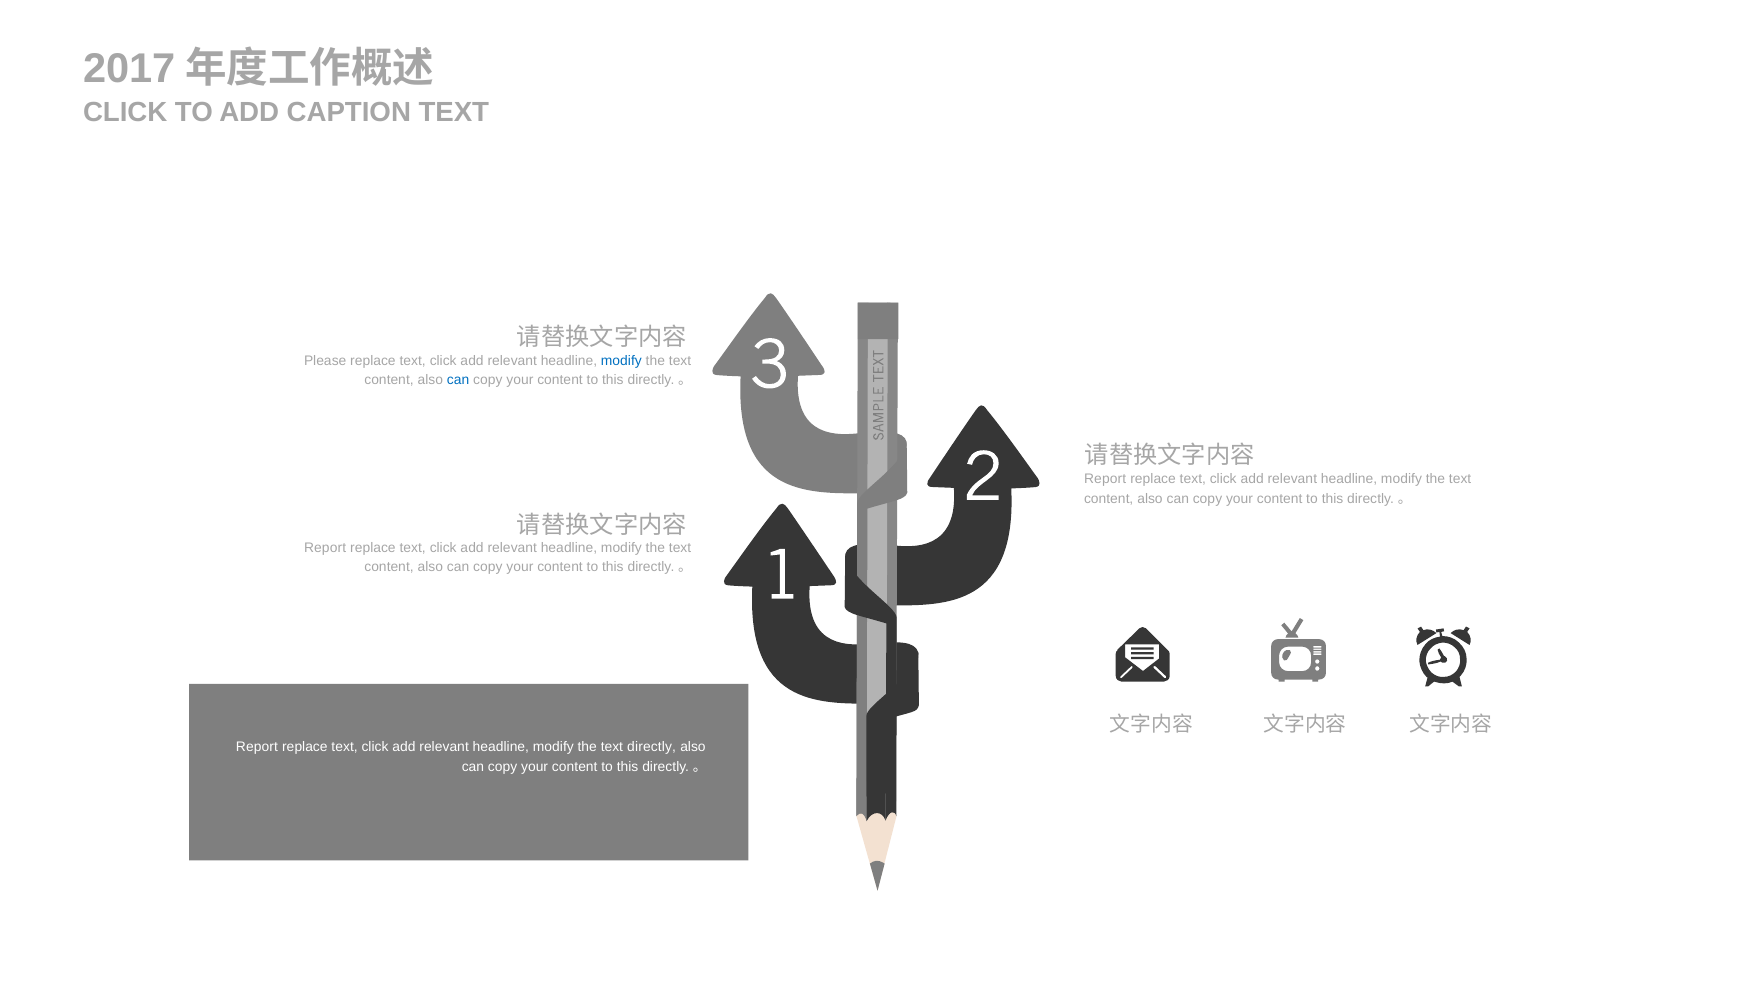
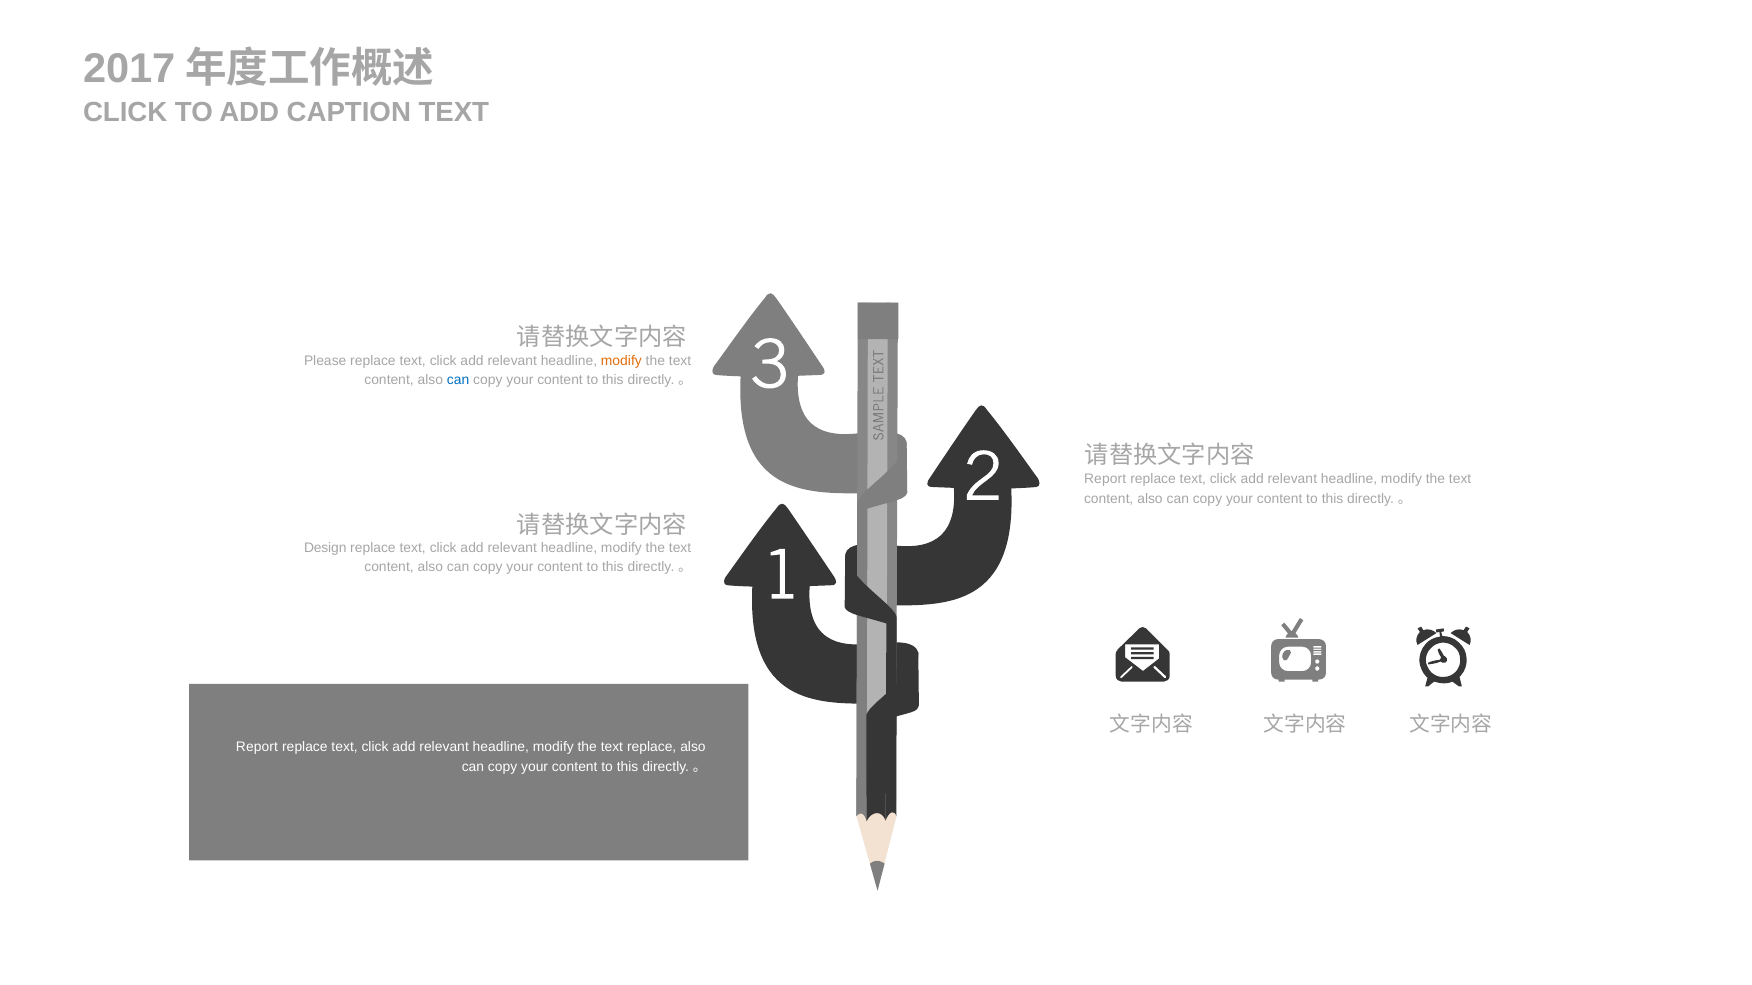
modify at (621, 361) colour: blue -> orange
Report at (325, 548): Report -> Design
text directly: directly -> replace
